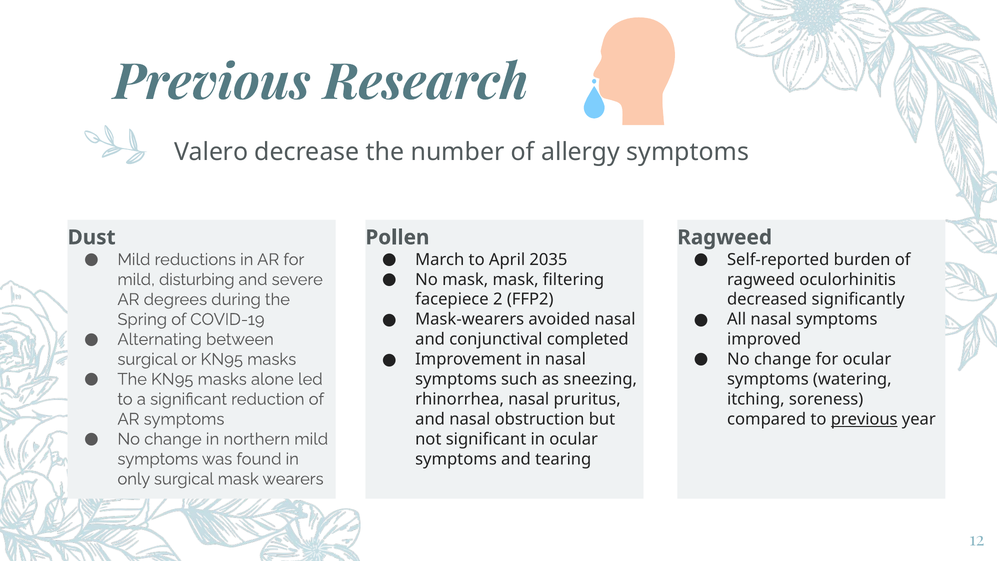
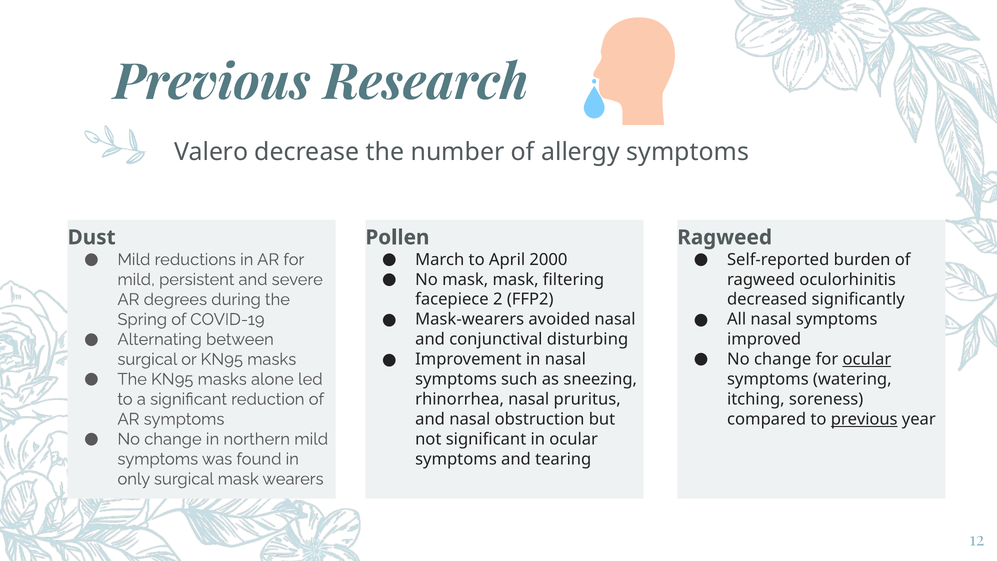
2035: 2035 -> 2000
disturbing: disturbing -> persistent
completed: completed -> disturbing
ocular at (867, 359) underline: none -> present
